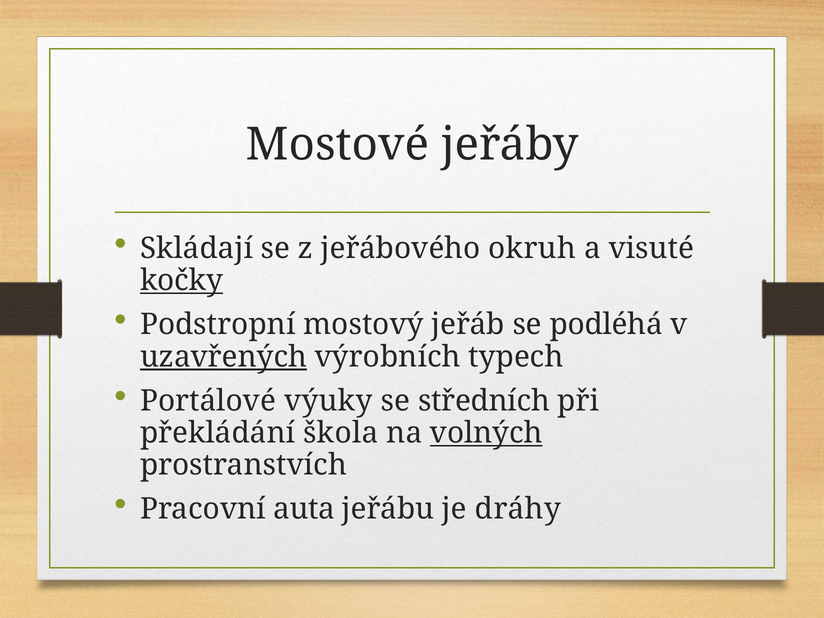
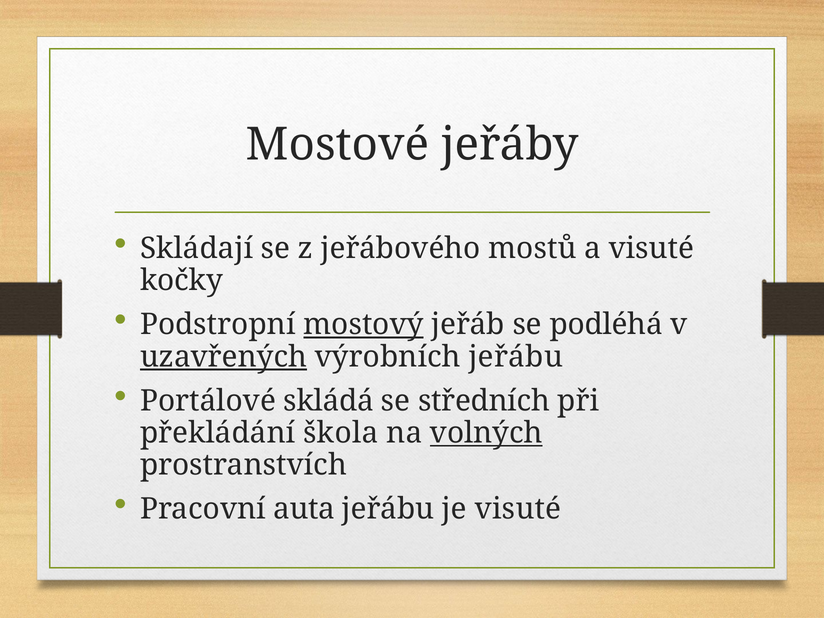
okruh: okruh -> mostů
kočky underline: present -> none
mostový underline: none -> present
výrobních typech: typech -> jeřábu
výuky: výuky -> skládá
je dráhy: dráhy -> visuté
